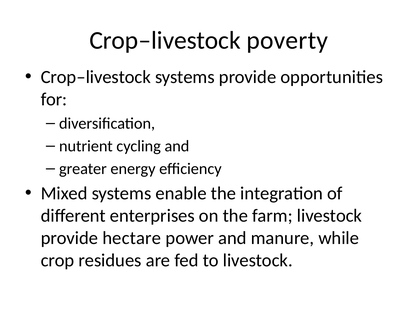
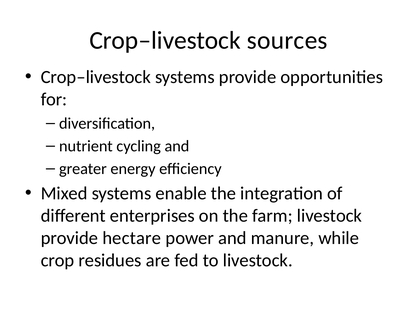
poverty: poverty -> sources
